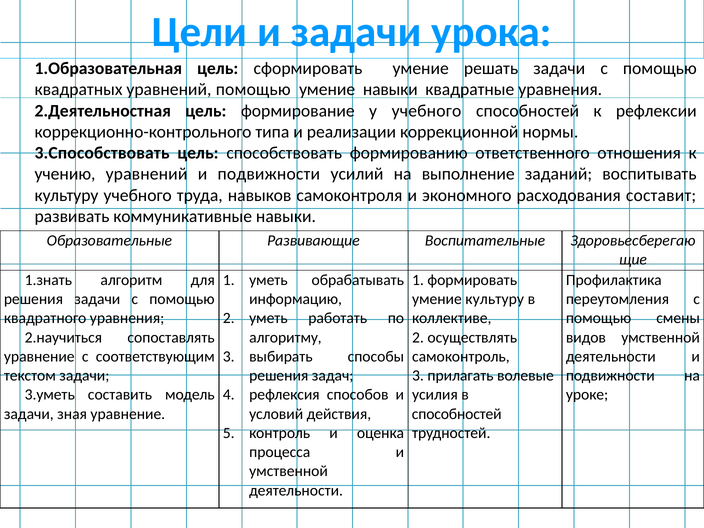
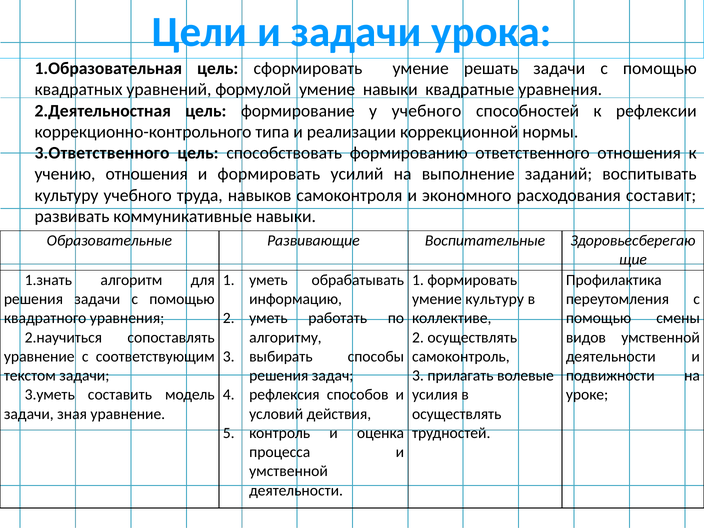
уравнений помощью: помощью -> формулой
3.Способствовать: 3.Способствовать -> 3.Ответственного
учению уравнений: уравнений -> отношения
подвижности at (269, 174): подвижности -> формировать
способностей at (457, 414): способностей -> осуществлять
